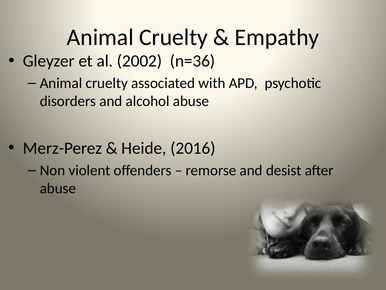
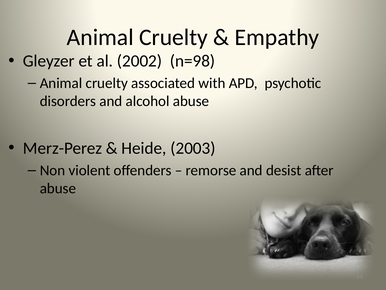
n=36: n=36 -> n=98
2016: 2016 -> 2003
